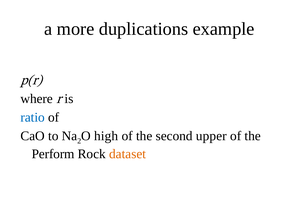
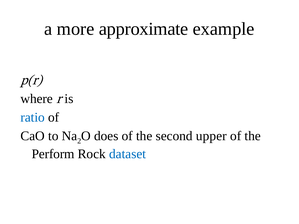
duplications: duplications -> approximate
high: high -> does
dataset colour: orange -> blue
